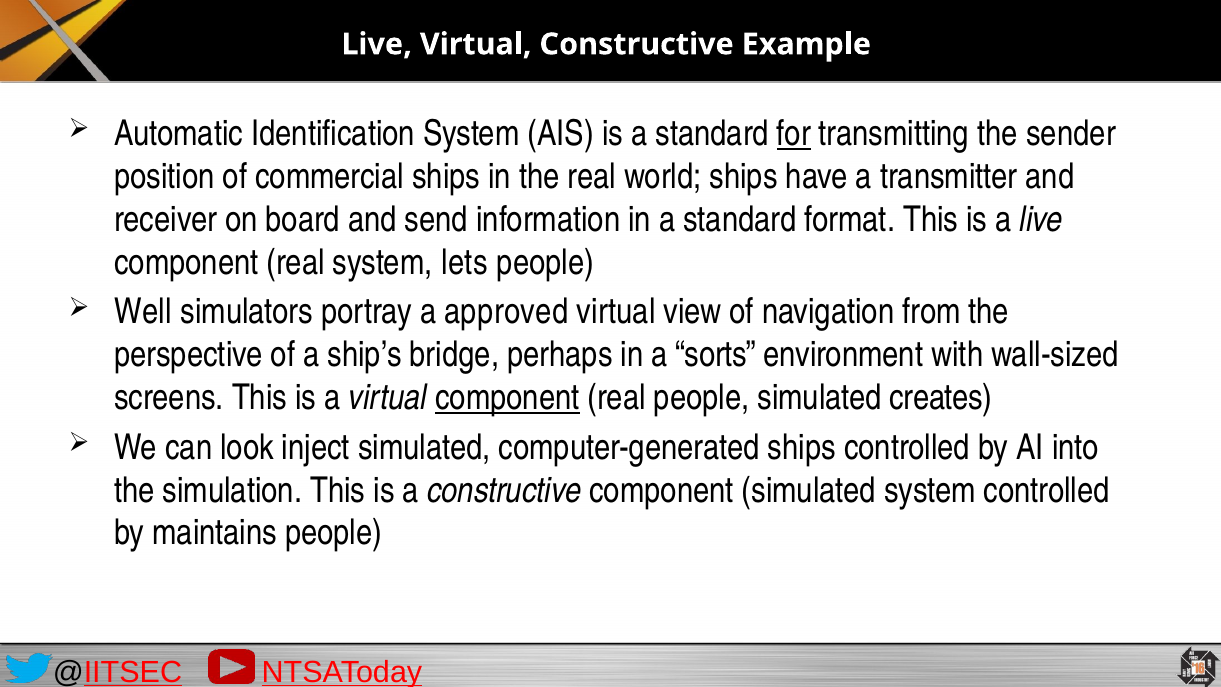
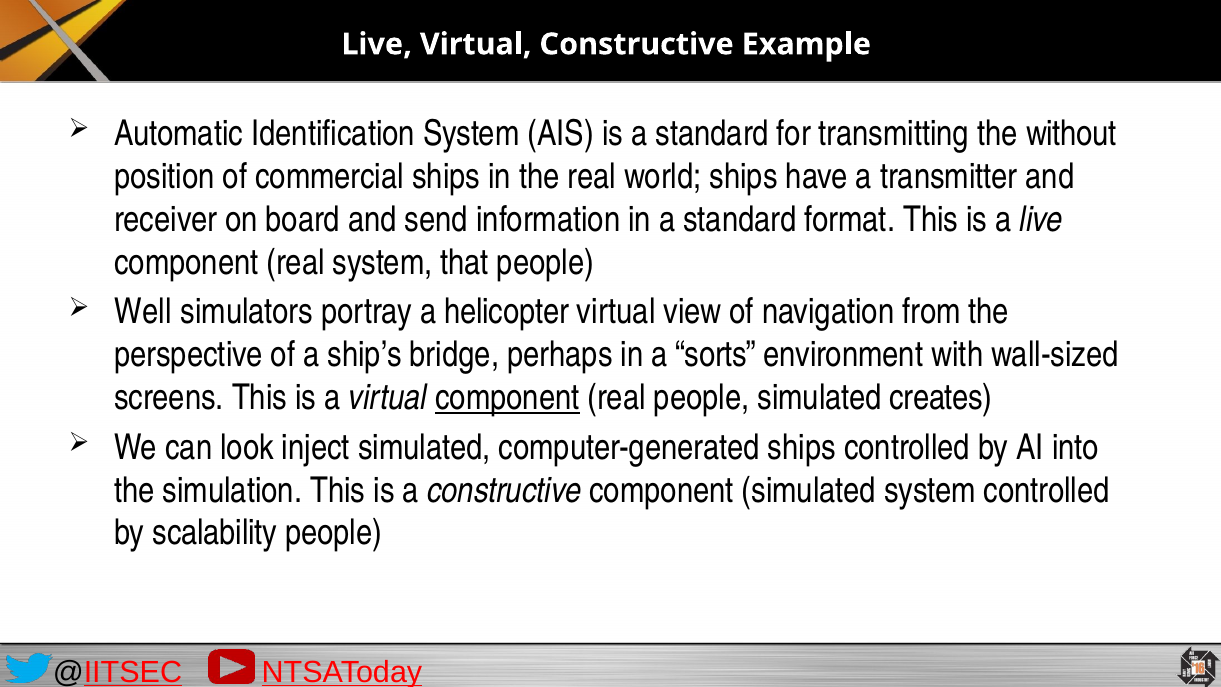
for underline: present -> none
sender: sender -> without
lets: lets -> that
approved: approved -> helicopter
maintains: maintains -> scalability
